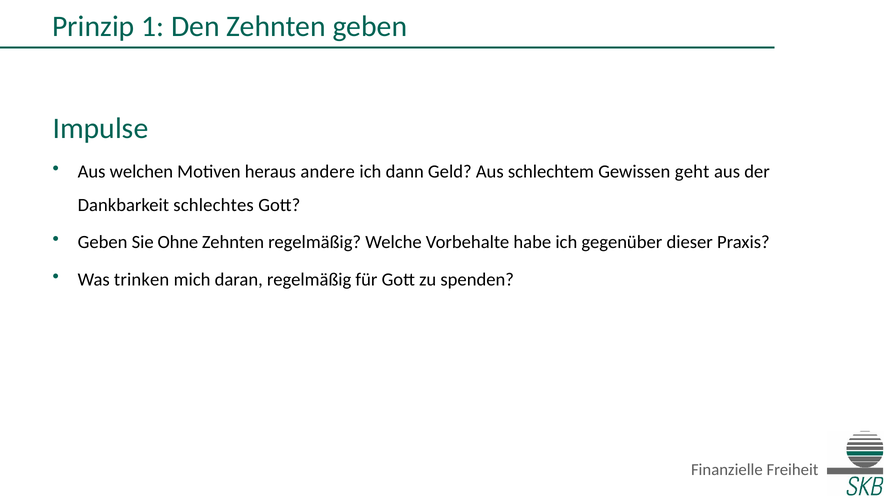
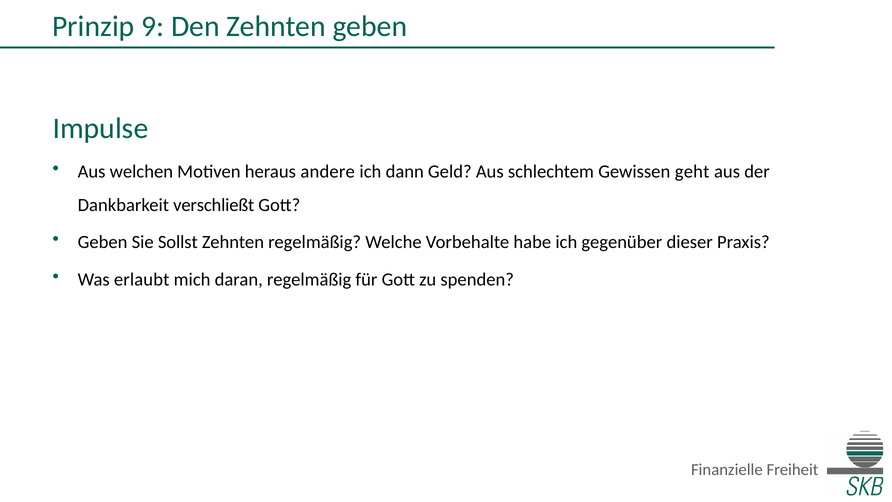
1: 1 -> 9
schlechtes: schlechtes -> verschließt
Ohne: Ohne -> Sollst
trinken: trinken -> erlaubt
